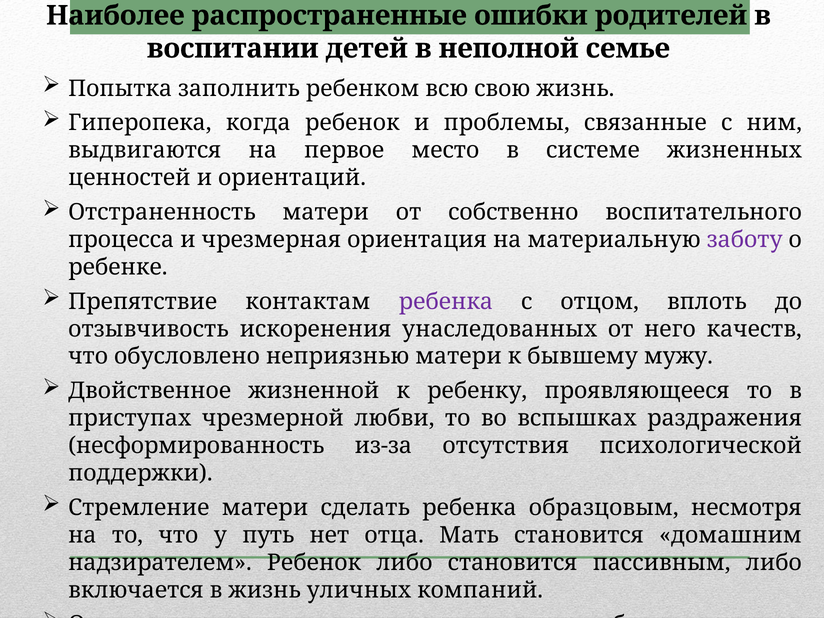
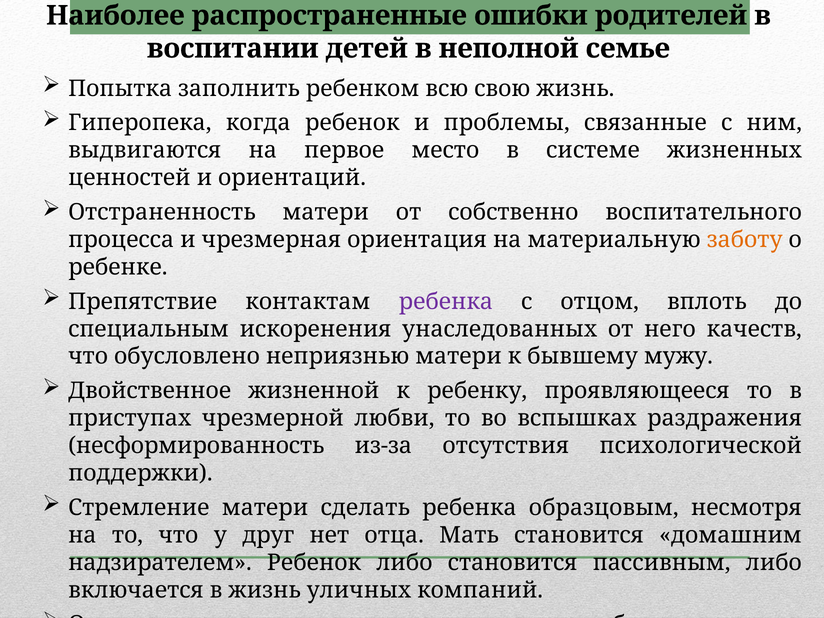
заботу colour: purple -> orange
отзывчивость: отзывчивость -> специальным
путь: путь -> друг
